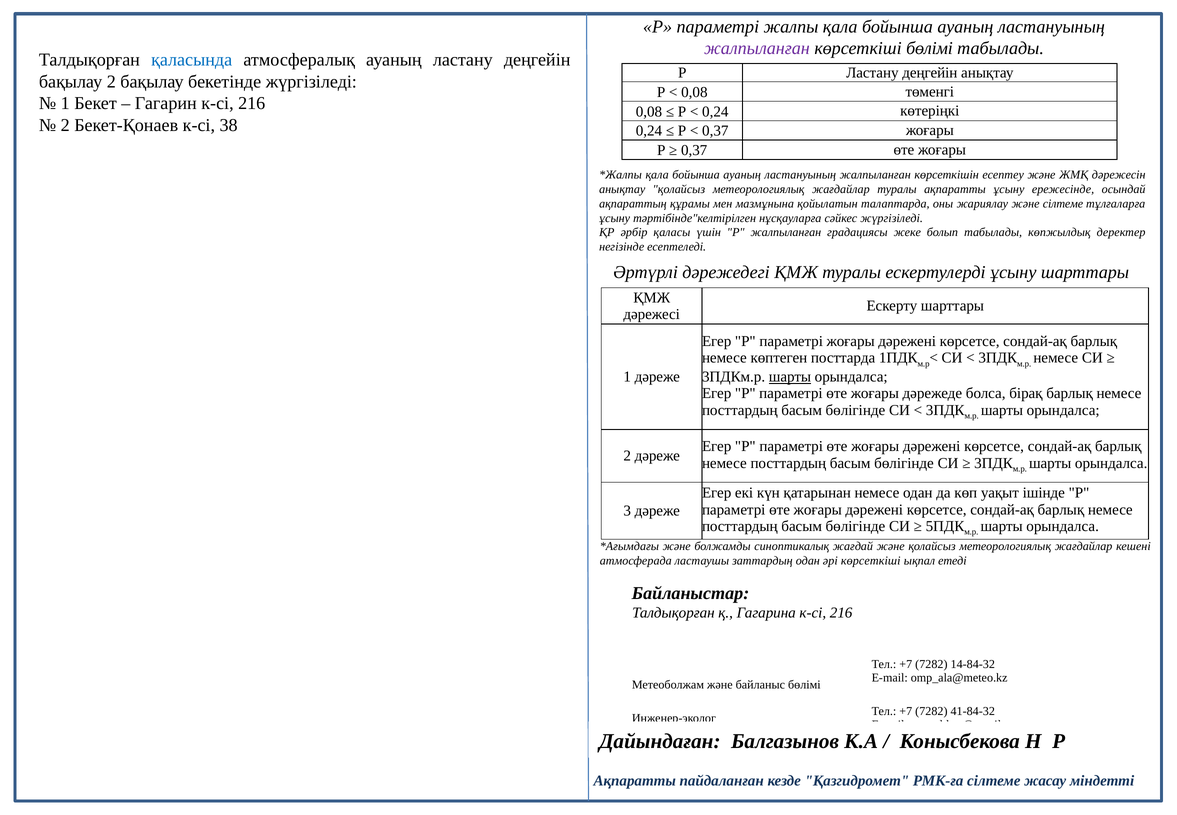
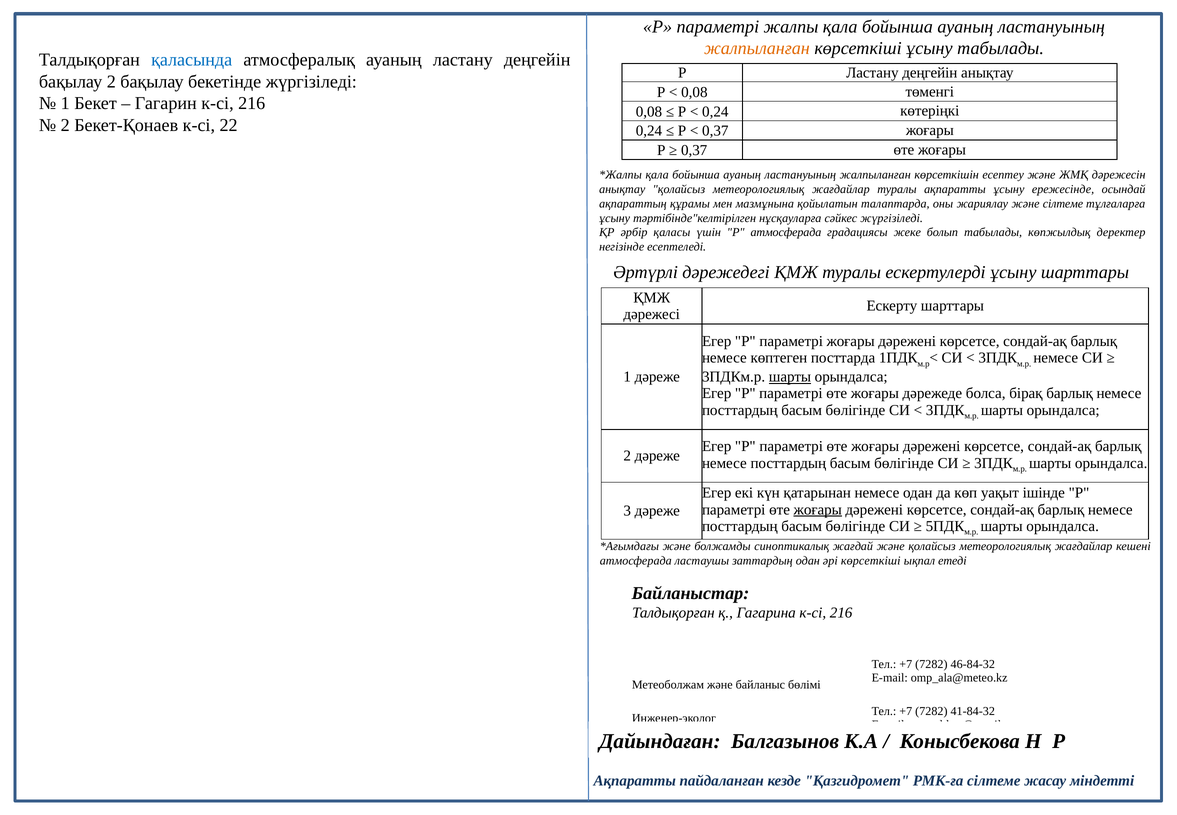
жалпыланған at (757, 48) colour: purple -> orange
көрсеткіші бөлімі: бөлімі -> ұсыну
38: 38 -> 22
Р жалпыланған: жалпыланған -> атмосферада
жоғары at (818, 509) underline: none -> present
14-84-32: 14-84-32 -> 46-84-32
